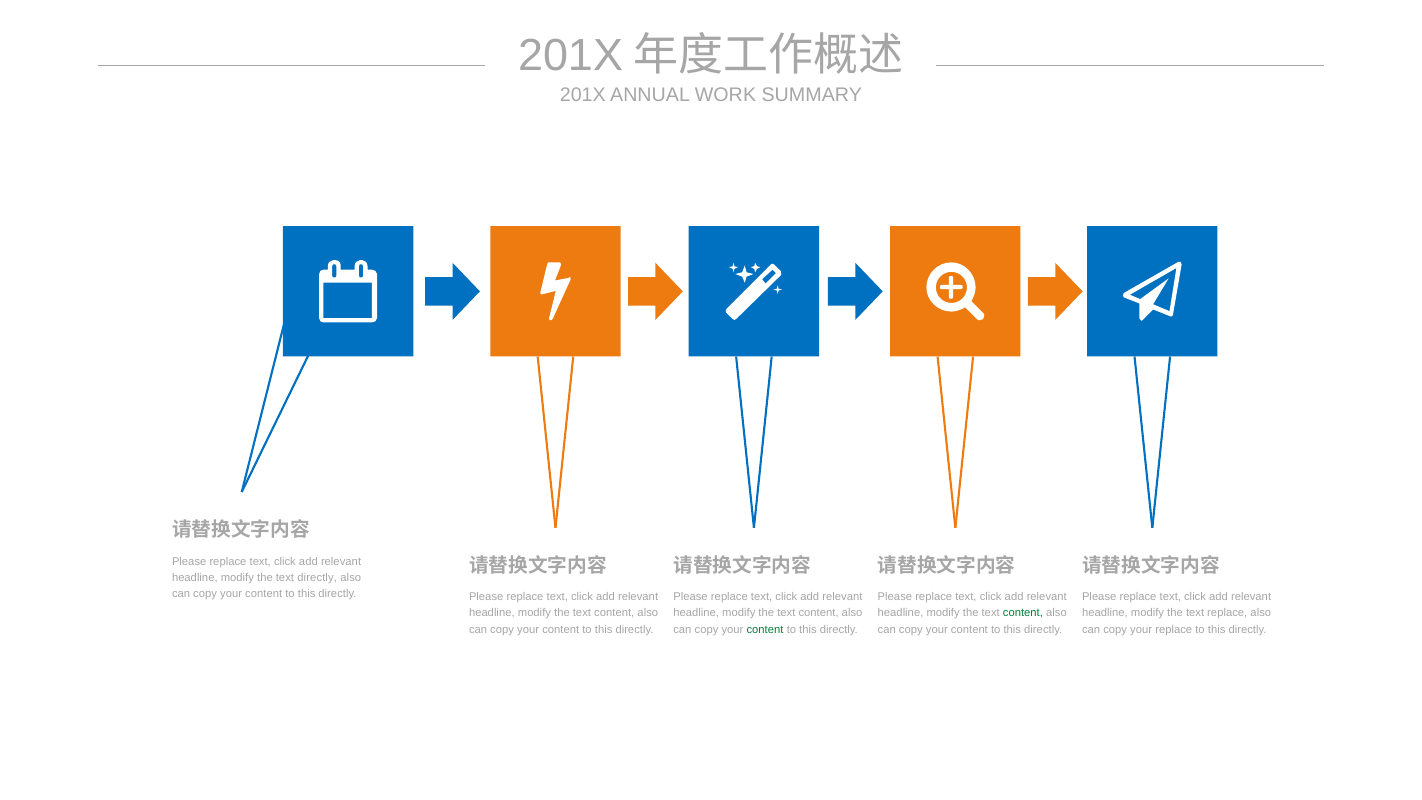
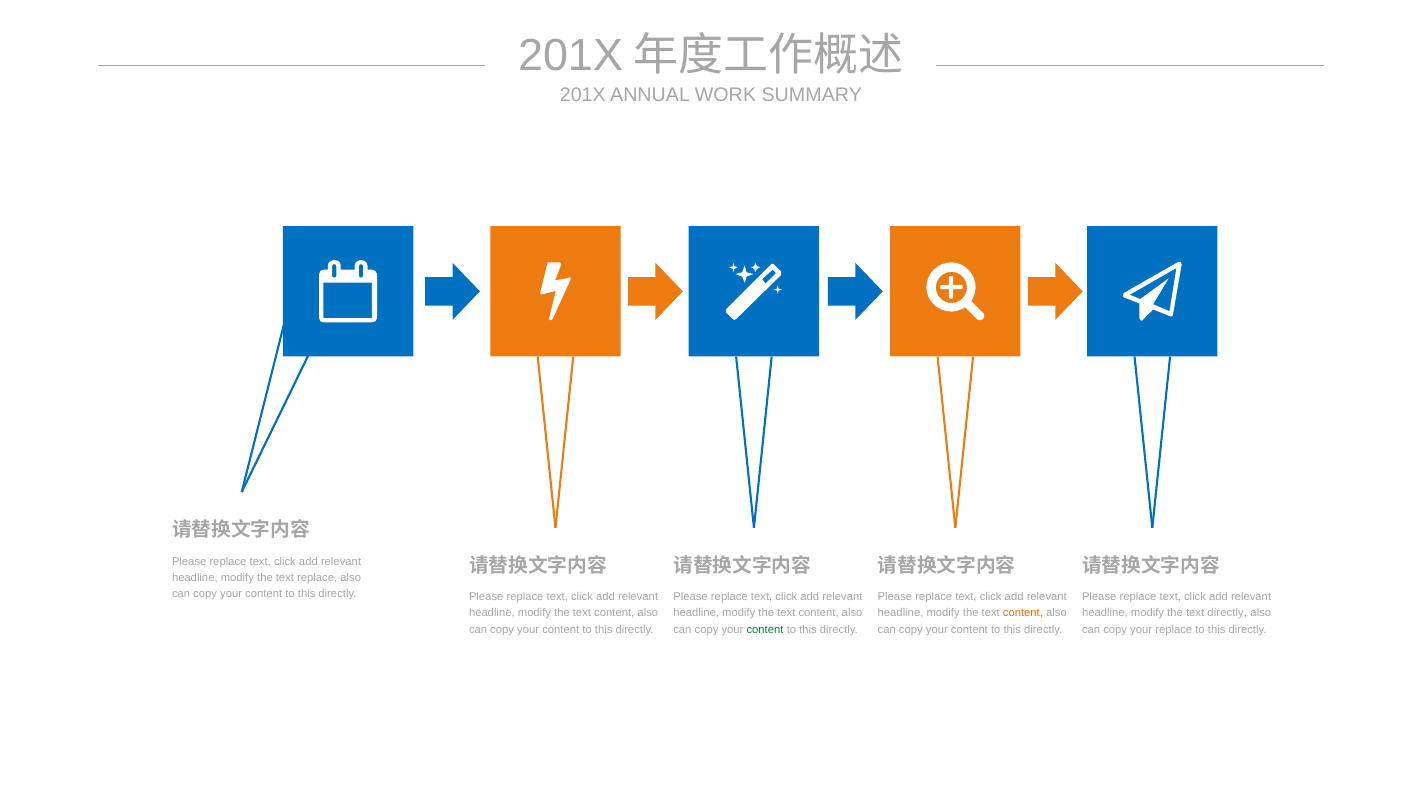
text directly: directly -> replace
content at (1023, 613) colour: green -> orange
text replace: replace -> directly
